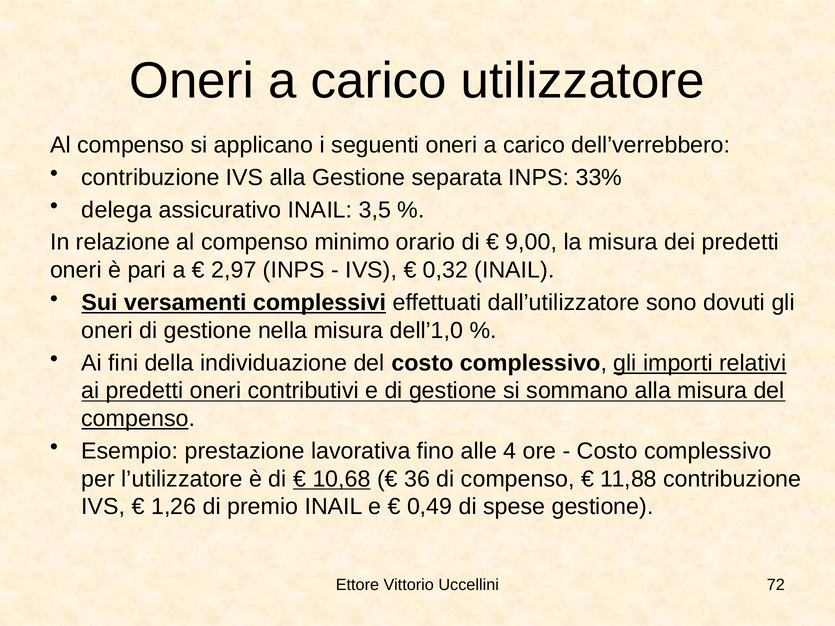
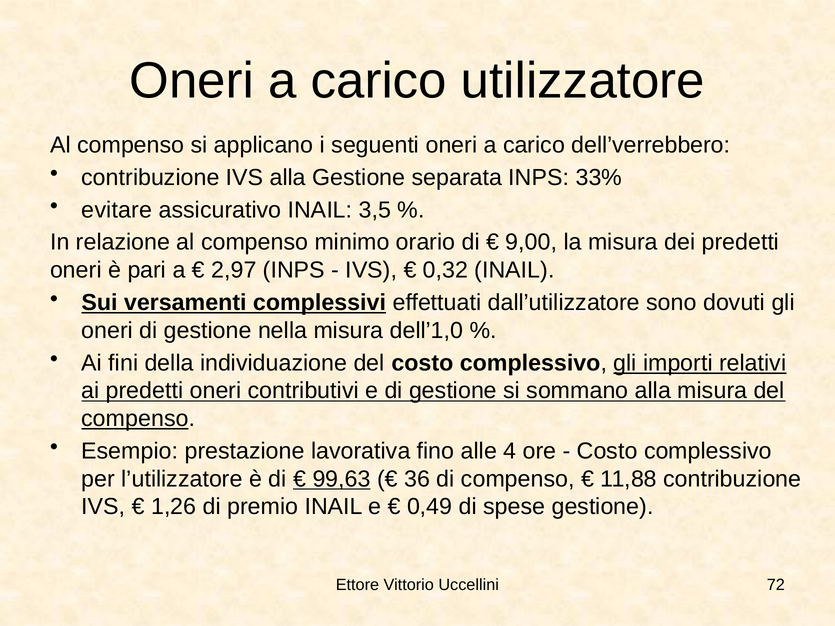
delega: delega -> evitare
10,68: 10,68 -> 99,63
